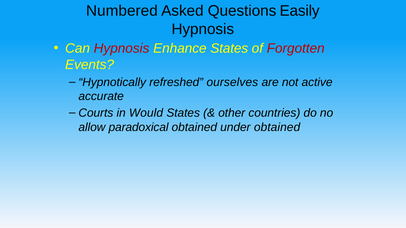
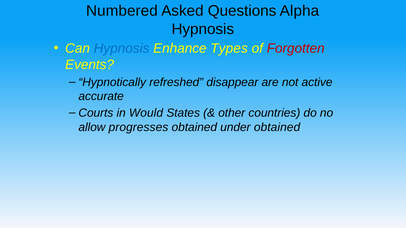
Easily: Easily -> Alpha
Hypnosis at (122, 49) colour: red -> blue
Enhance States: States -> Types
ourselves: ourselves -> disappear
paradoxical: paradoxical -> progresses
